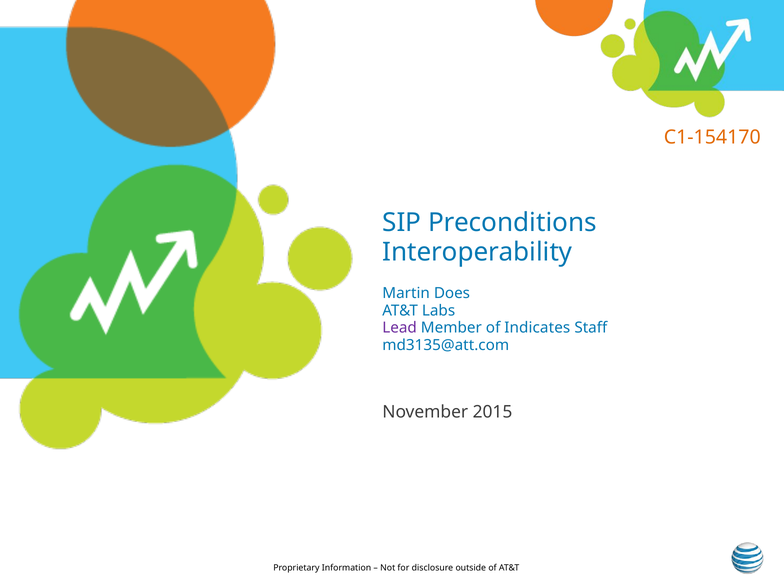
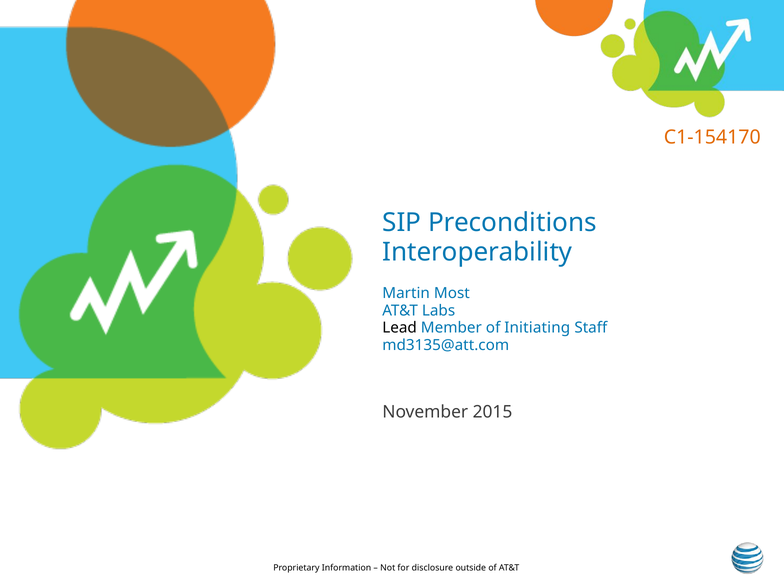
Does: Does -> Most
Lead colour: purple -> black
Indicates: Indicates -> Initiating
